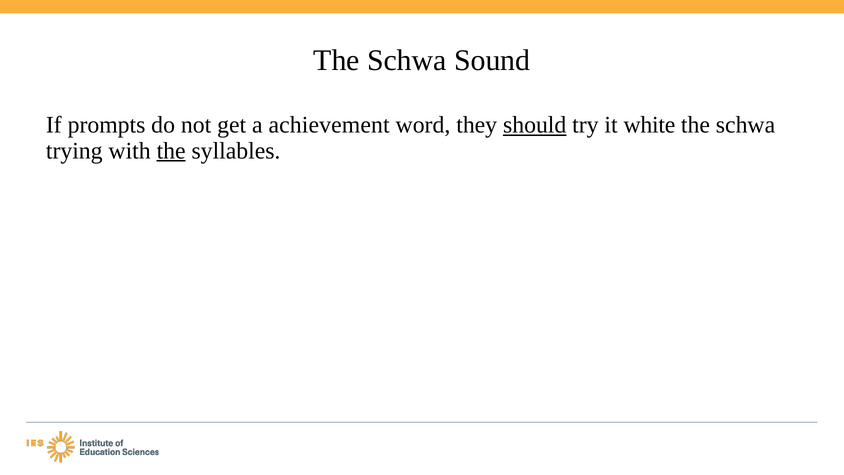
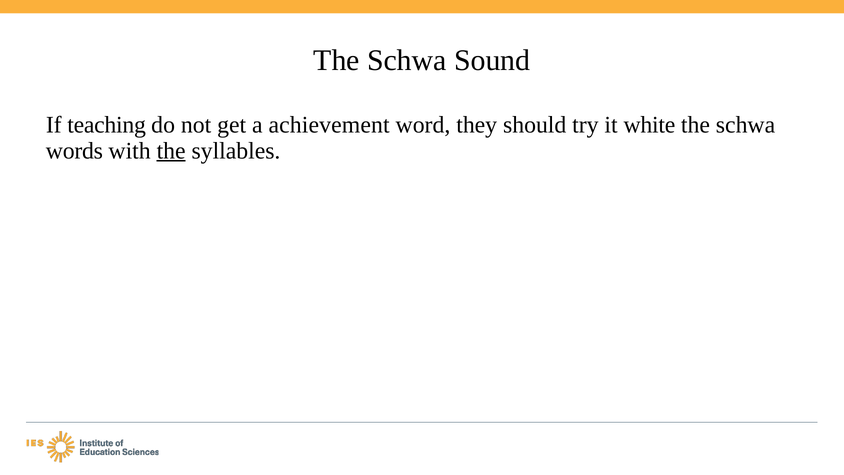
prompts: prompts -> teaching
should underline: present -> none
trying: trying -> words
